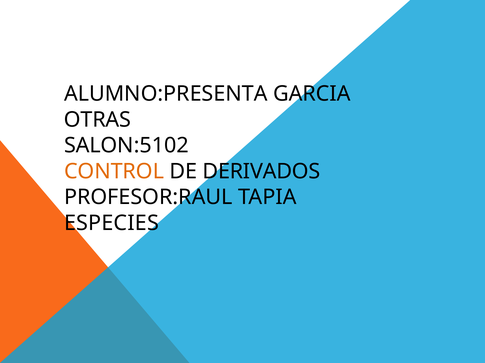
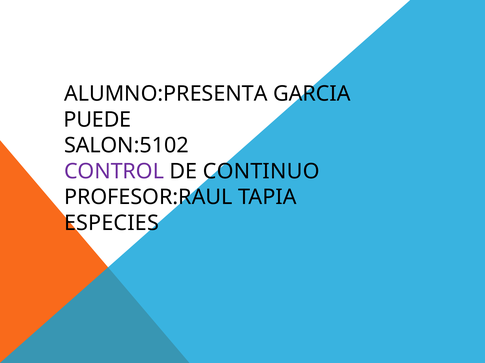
OTRAS: OTRAS -> PUEDE
CONTROL colour: orange -> purple
DERIVADOS: DERIVADOS -> CONTINUO
